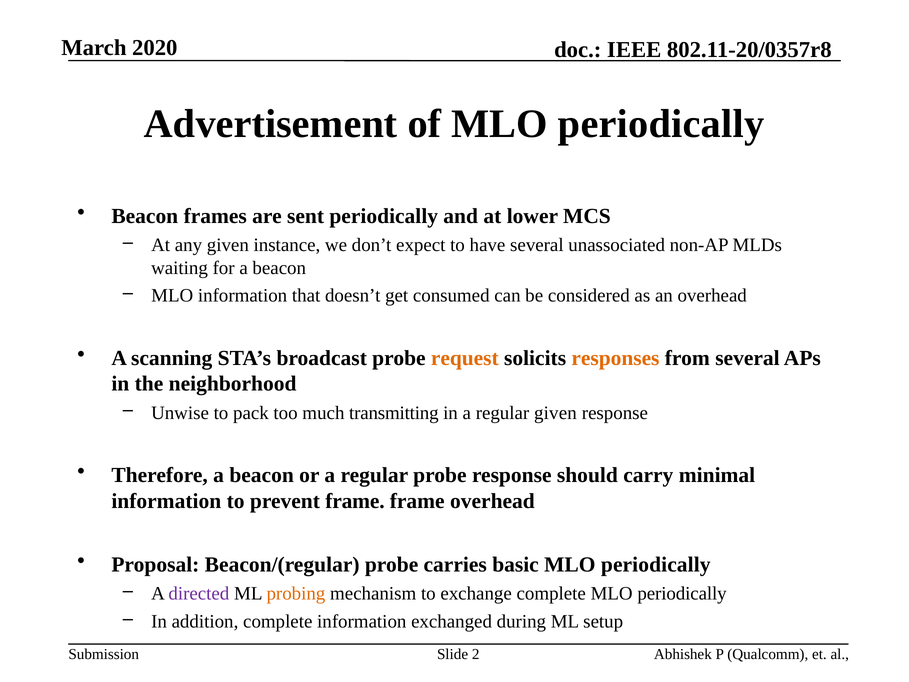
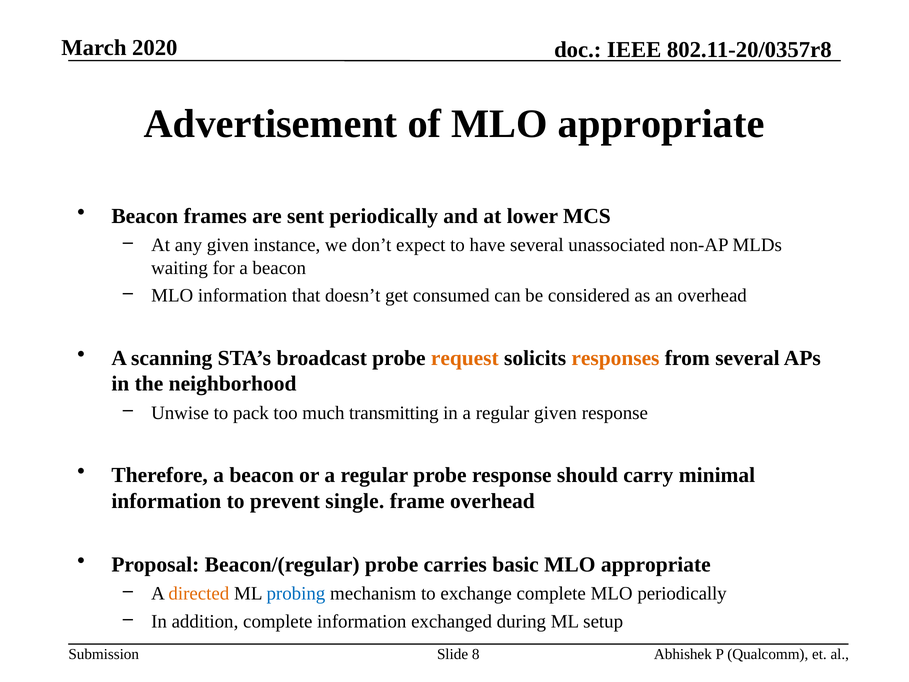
of MLO periodically: periodically -> appropriate
prevent frame: frame -> single
basic MLO periodically: periodically -> appropriate
directed colour: purple -> orange
probing colour: orange -> blue
2: 2 -> 8
